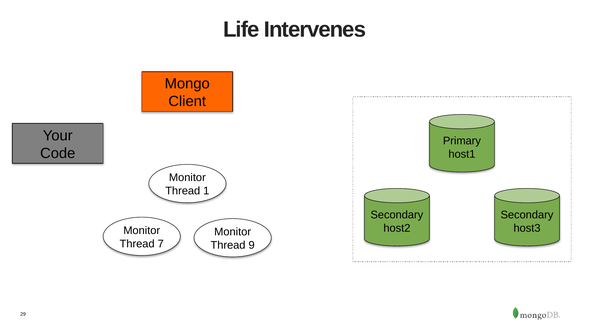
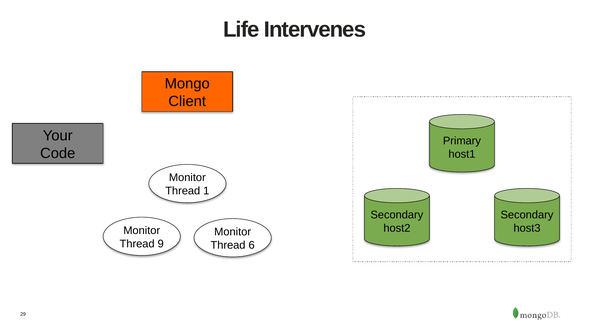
7: 7 -> 9
9: 9 -> 6
